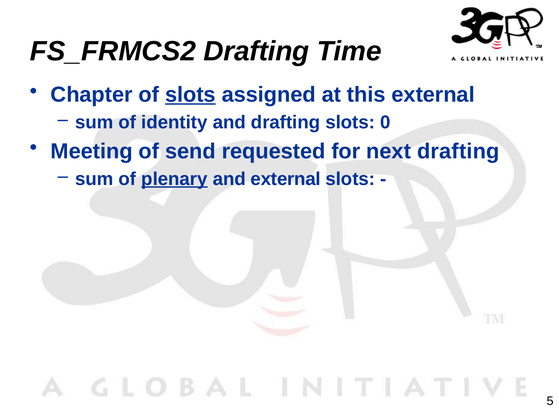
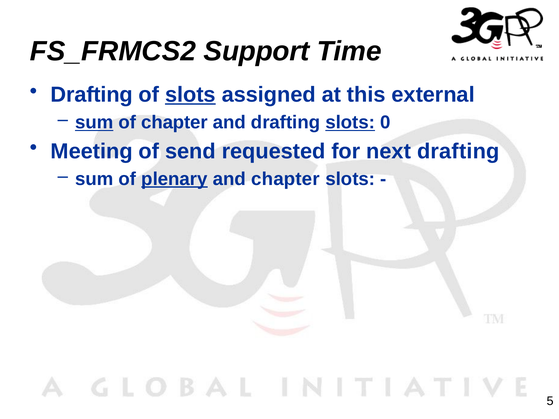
FS_FRMCS2 Drafting: Drafting -> Support
Chapter at (92, 95): Chapter -> Drafting
sum at (94, 123) underline: none -> present
of identity: identity -> chapter
slots at (350, 123) underline: none -> present
and external: external -> chapter
